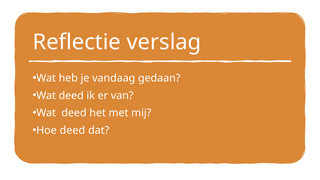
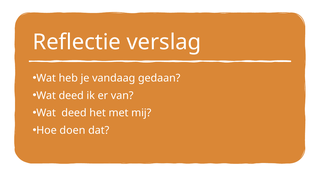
Hoe deed: deed -> doen
